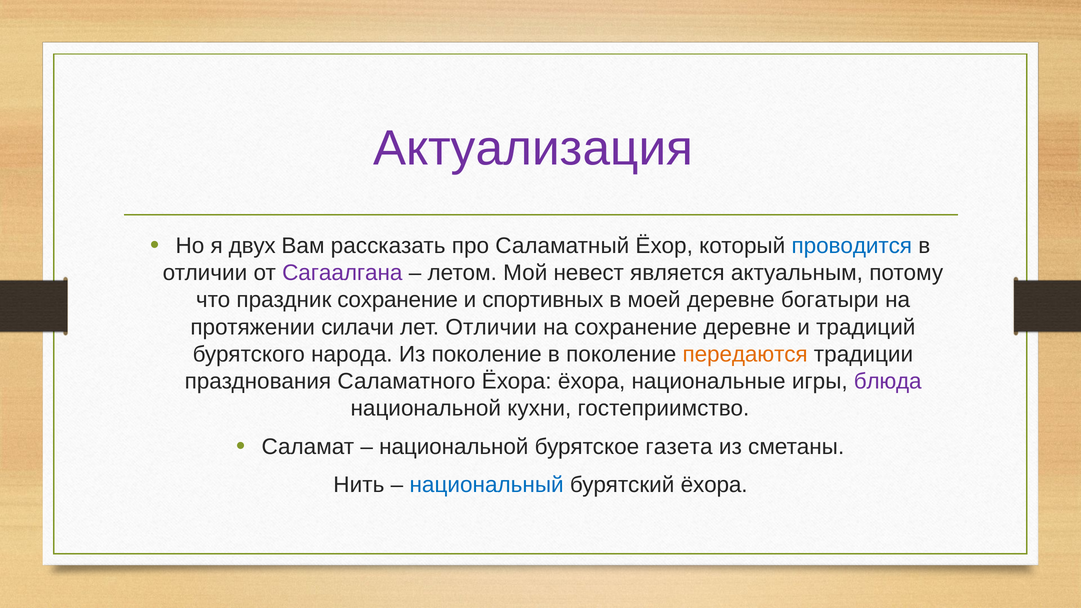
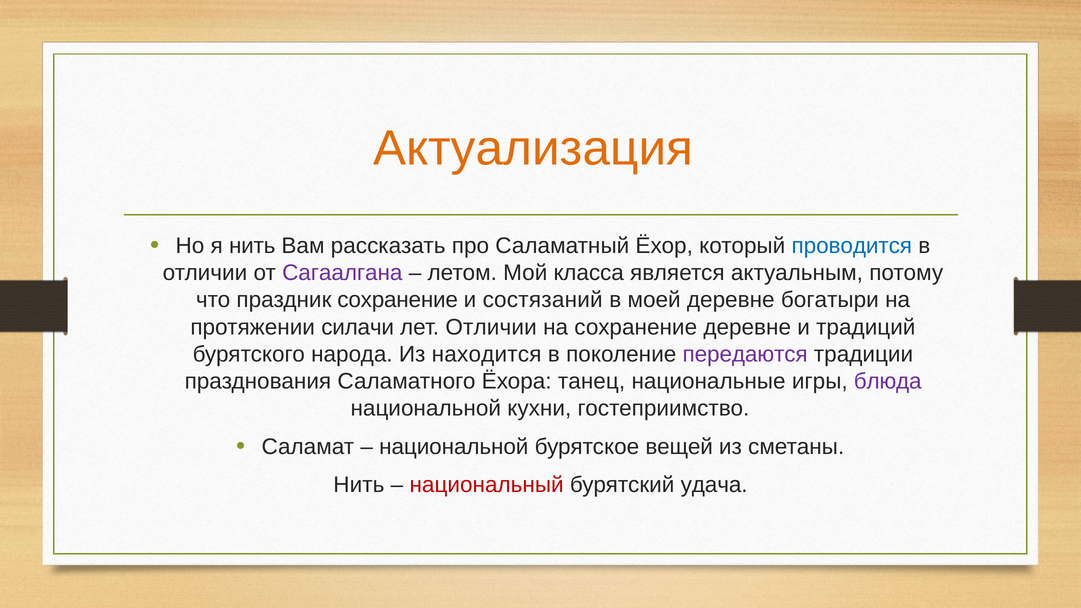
Актуализация colour: purple -> orange
я двух: двух -> нить
невест: невест -> класса
спортивных: спортивных -> состязаний
Из поколение: поколение -> находится
передаются colour: orange -> purple
Ёхора ёхора: ёхора -> танец
газета: газета -> вещей
национальный colour: blue -> red
бурятский ёхора: ёхора -> удача
